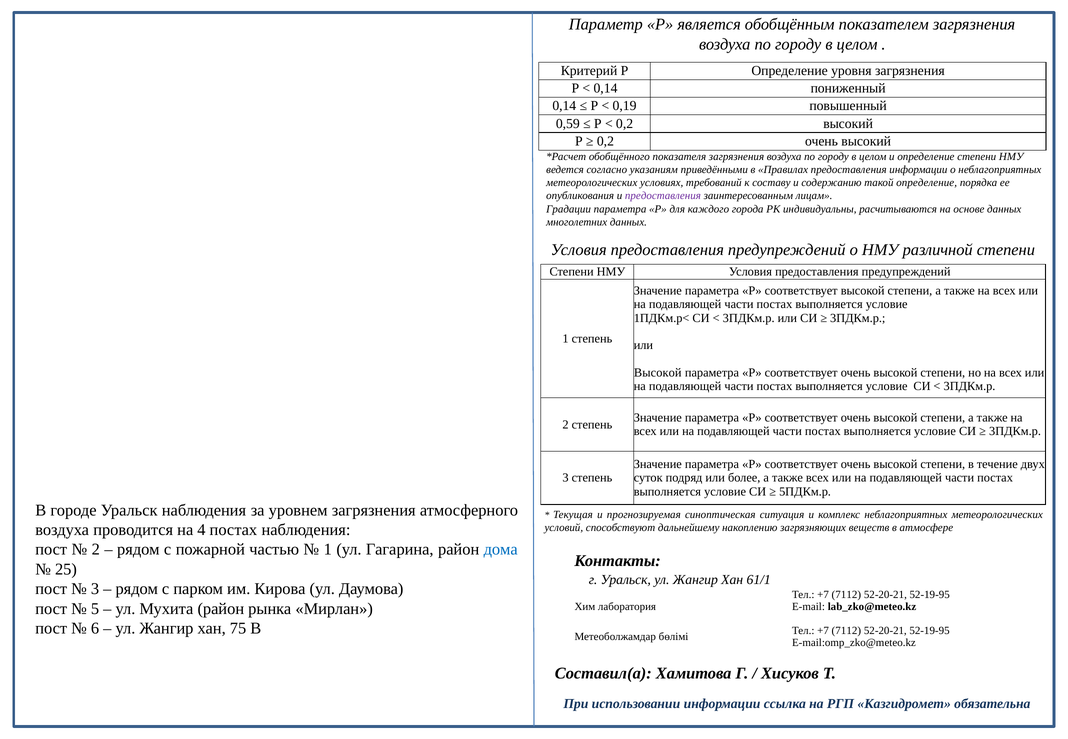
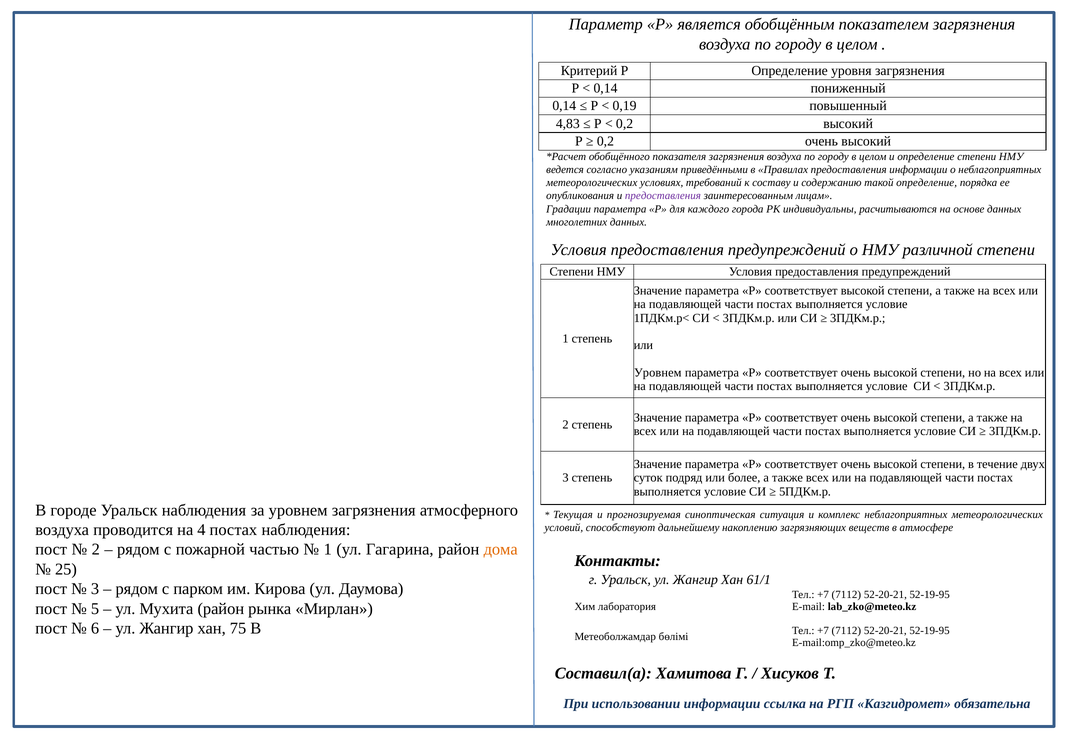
0,59: 0,59 -> 4,83
Высокой at (658, 373): Высокой -> Уровнем
дома colour: blue -> orange
